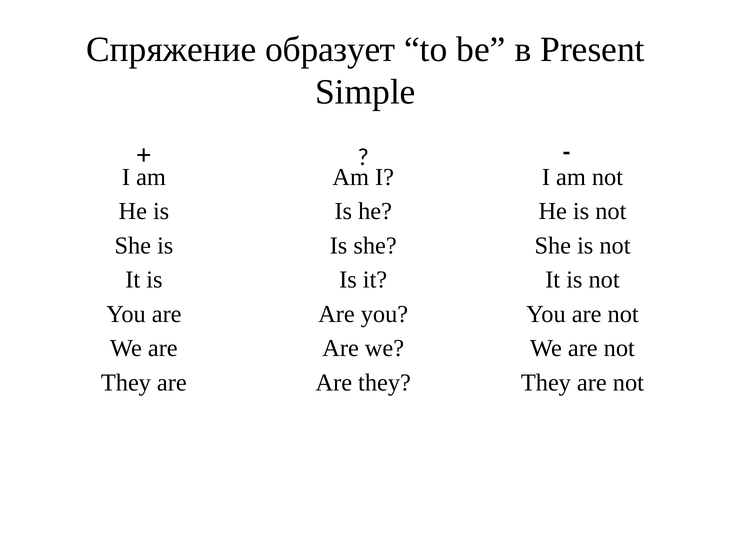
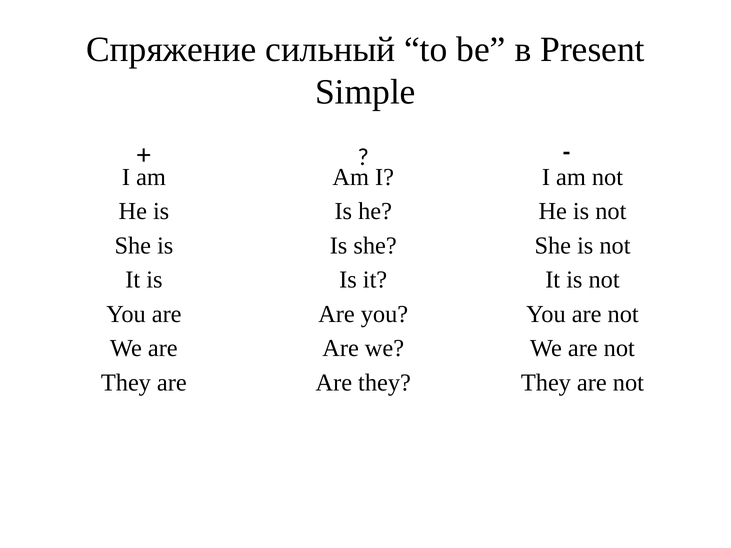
образует: образует -> сильный
